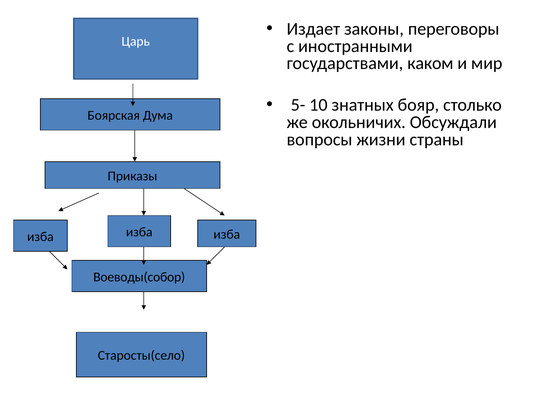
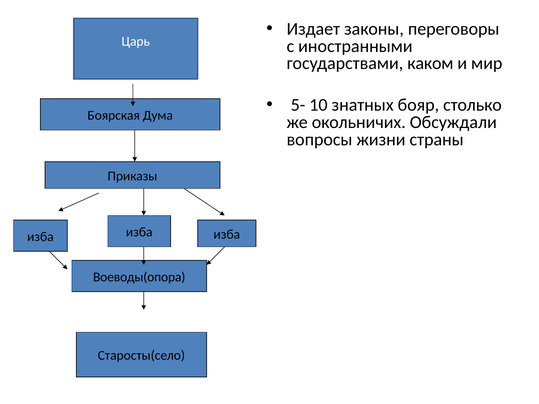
Воеводы(собор: Воеводы(собор -> Воеводы(опора
